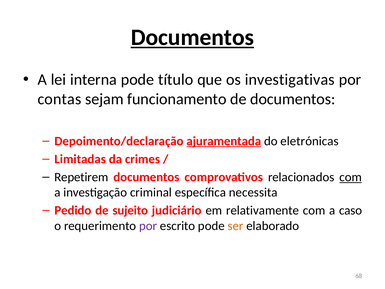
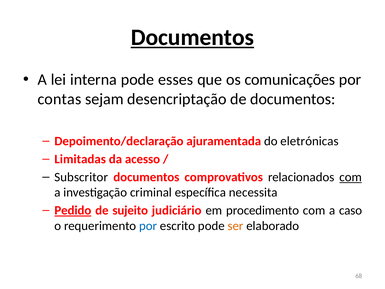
título: título -> esses
investigativas: investigativas -> comunicações
funcionamento: funcionamento -> desencriptação
ajuramentada underline: present -> none
crimes: crimes -> acesso
Repetirem: Repetirem -> Subscritor
Pedido underline: none -> present
relativamente: relativamente -> procedimento
por at (148, 226) colour: purple -> blue
